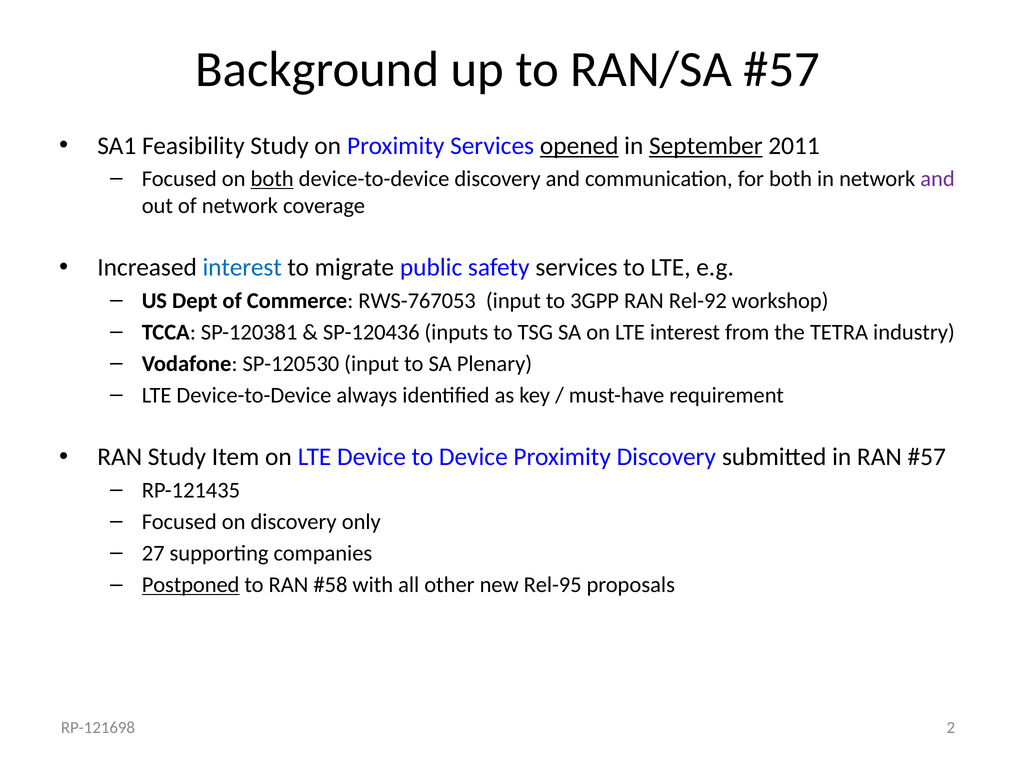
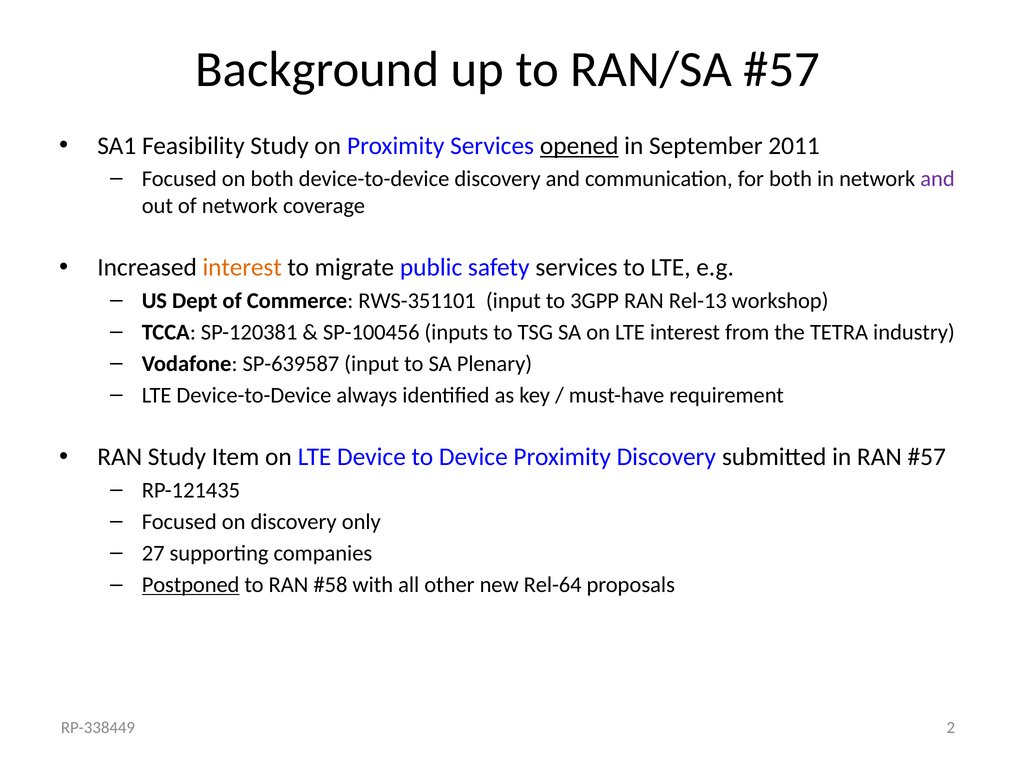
September underline: present -> none
both at (272, 179) underline: present -> none
interest at (242, 268) colour: blue -> orange
RWS-767053: RWS-767053 -> RWS-351101
Rel-92: Rel-92 -> Rel-13
SP-120436: SP-120436 -> SP-100456
SP-120530: SP-120530 -> SP-639587
Rel-95: Rel-95 -> Rel-64
RP-121698: RP-121698 -> RP-338449
